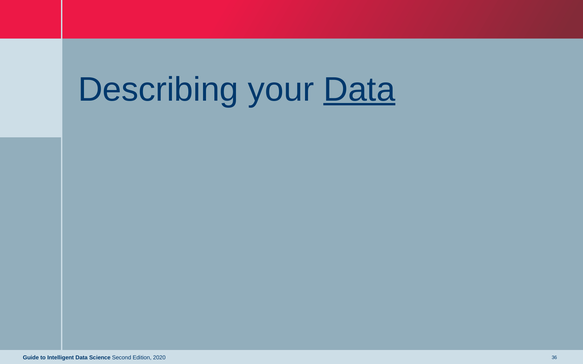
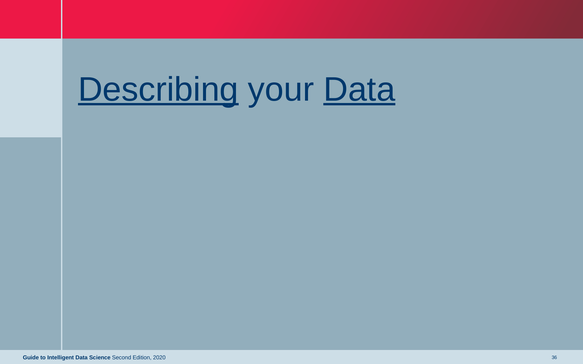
Describing underline: none -> present
